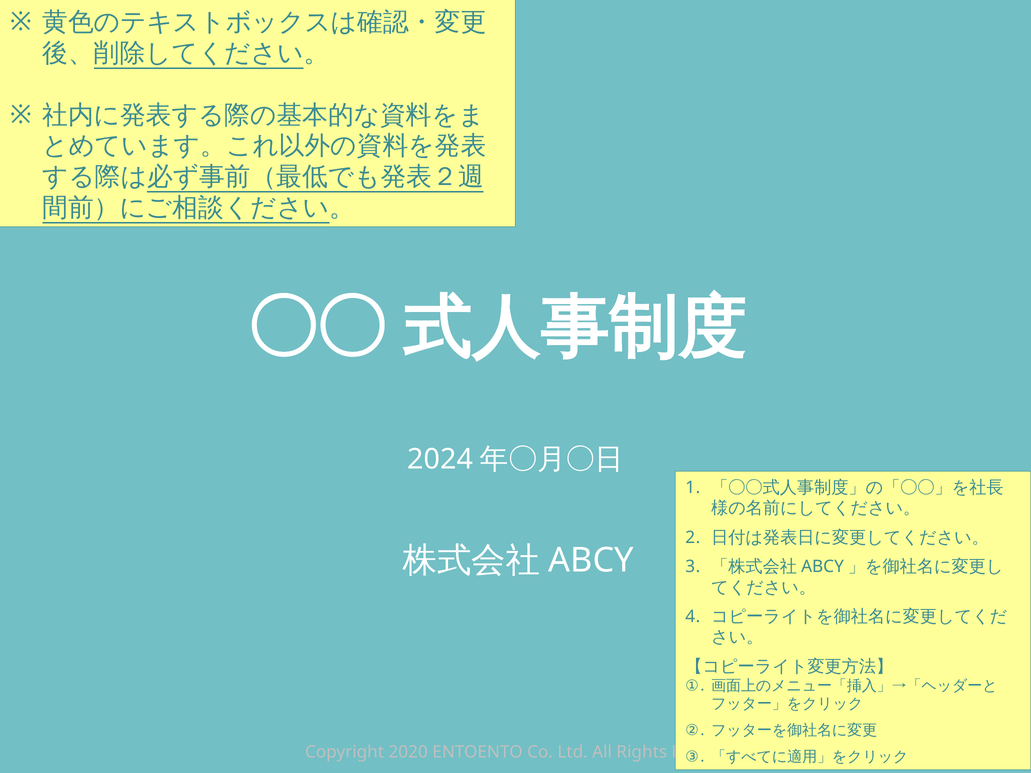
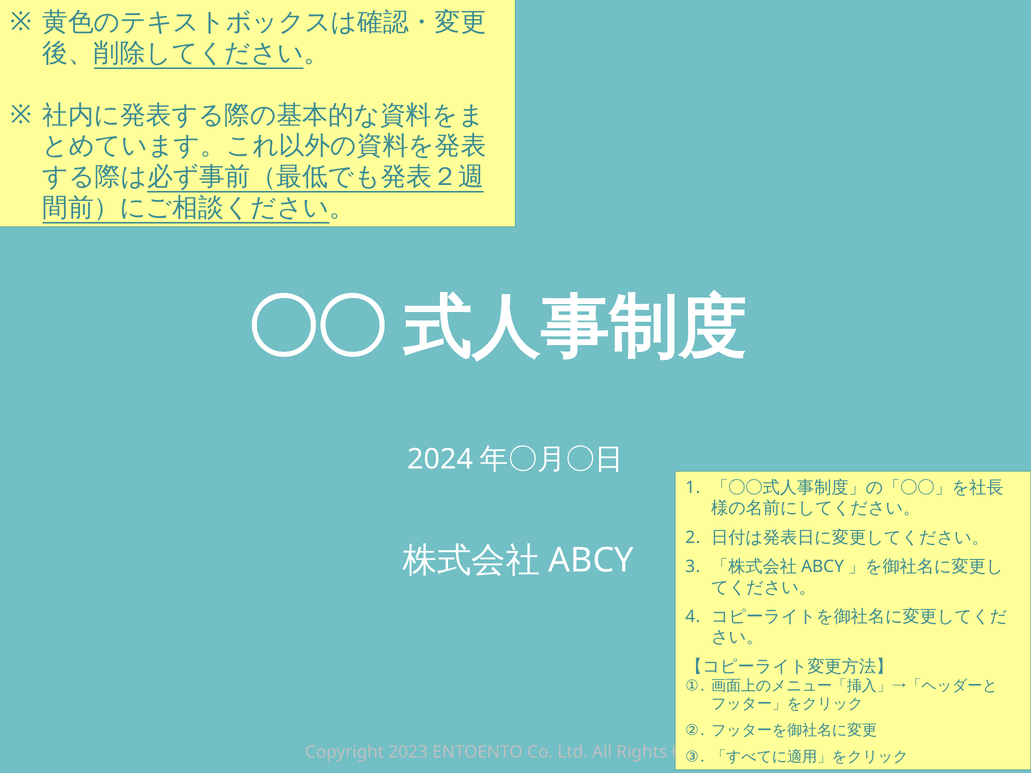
2020: 2020 -> 2023
